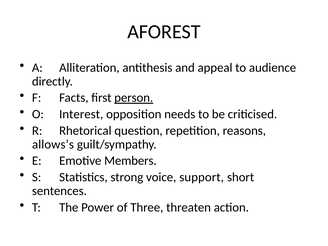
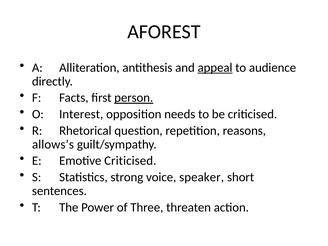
appeal underline: none -> present
Emotive Members: Members -> Criticised
support: support -> speaker
